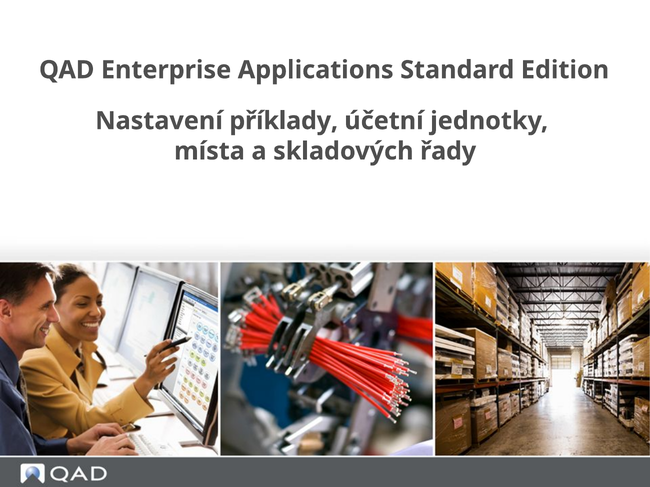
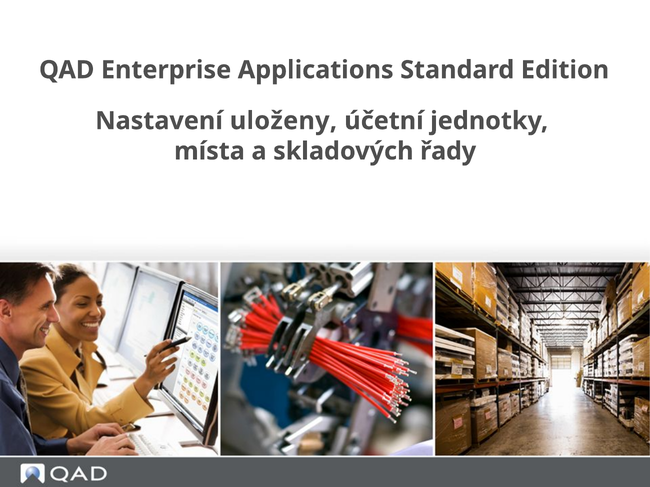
příklady: příklady -> uloženy
